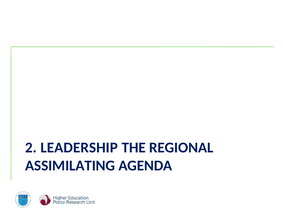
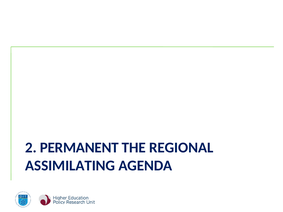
LEADERSHIP: LEADERSHIP -> PERMANENT
